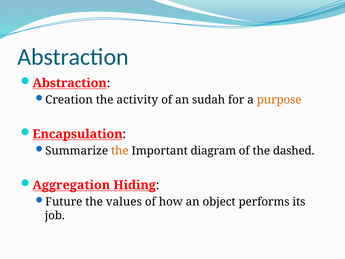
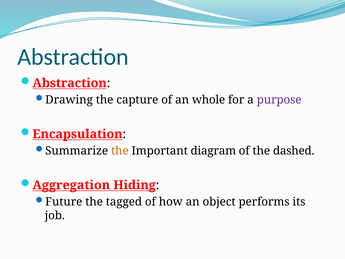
Creation: Creation -> Drawing
activity: activity -> capture
sudah: sudah -> whole
purpose colour: orange -> purple
values: values -> tagged
